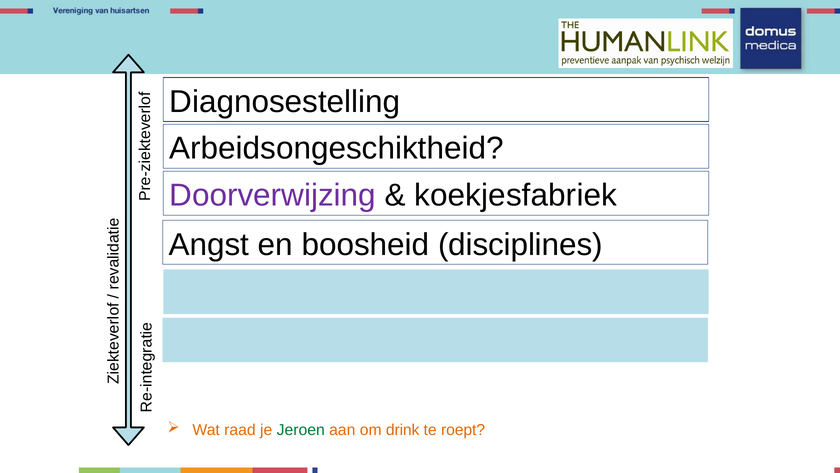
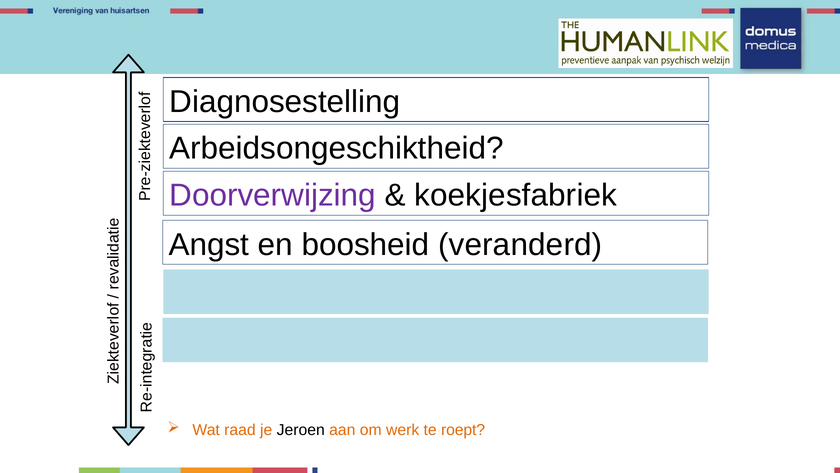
disciplines: disciplines -> veranderd
Jeroen colour: green -> black
drink: drink -> werk
